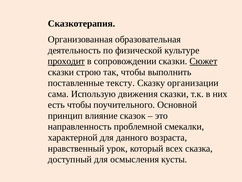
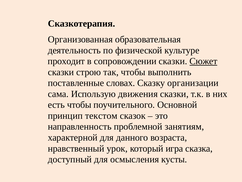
проходит underline: present -> none
тексту: тексту -> словах
влияние: влияние -> текстом
смекалки: смекалки -> занятиям
всех: всех -> игра
